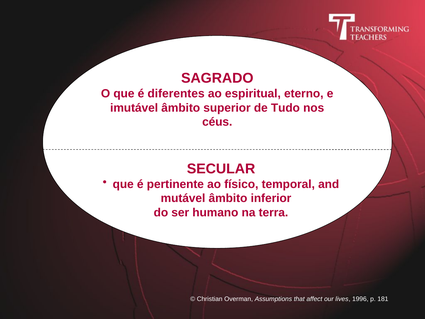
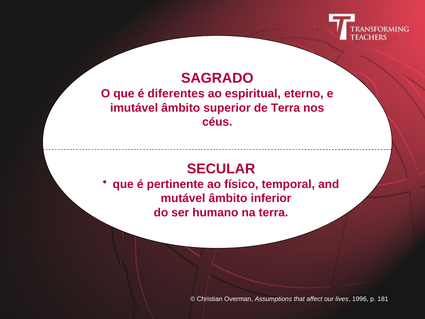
de Tudo: Tudo -> Terra
